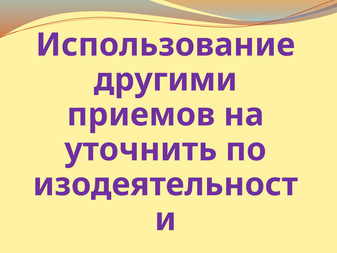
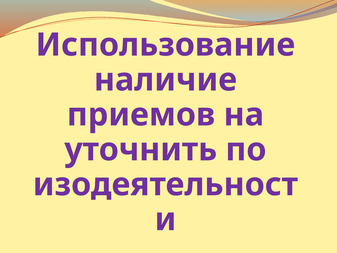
другими: другими -> наличие
